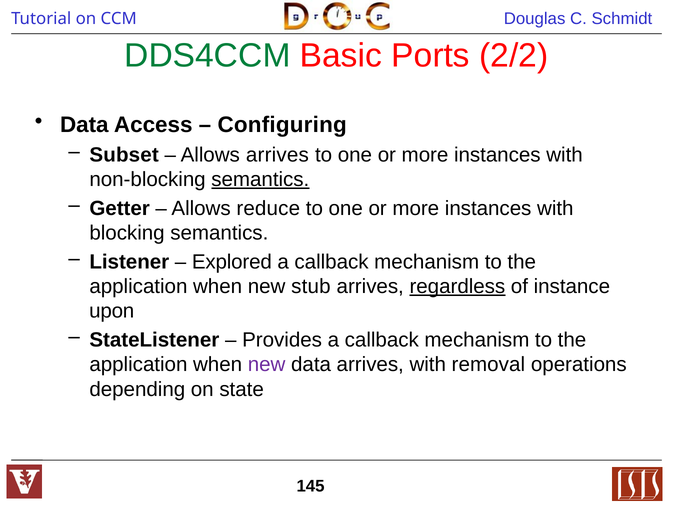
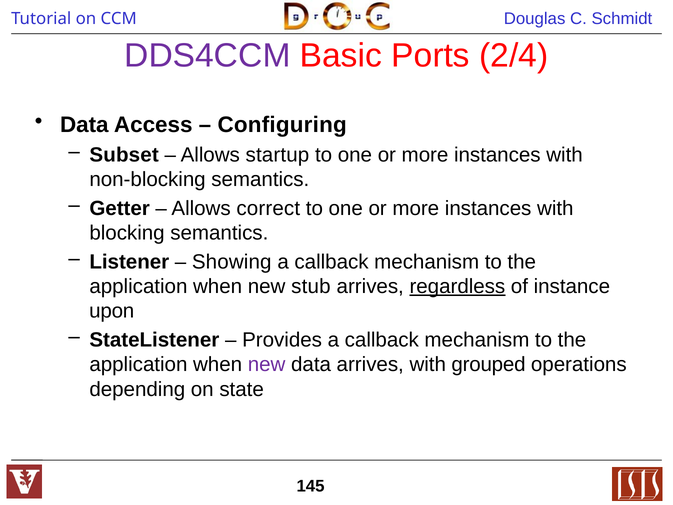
DDS4CCM colour: green -> purple
2/2: 2/2 -> 2/4
Allows arrives: arrives -> startup
semantics at (260, 179) underline: present -> none
reduce: reduce -> correct
Explored: Explored -> Showing
removal: removal -> grouped
